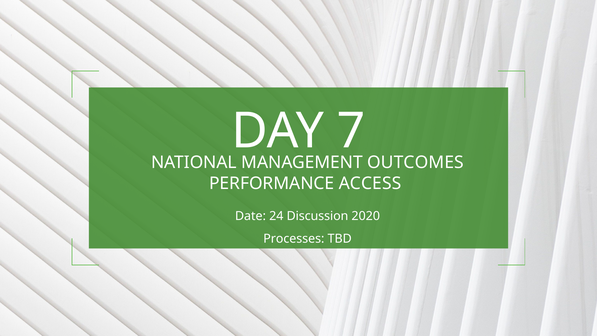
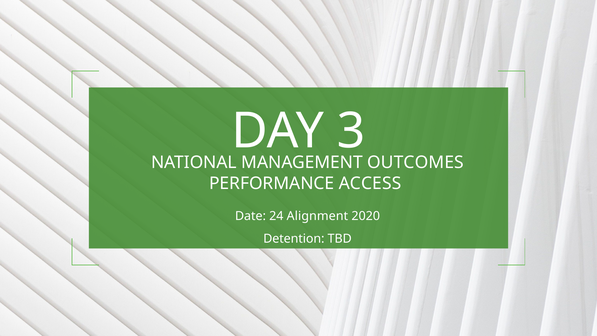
7: 7 -> 3
Discussion: Discussion -> Alignment
Processes: Processes -> Detention
